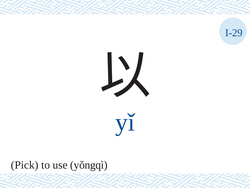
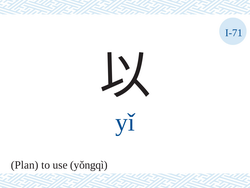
I-29: I-29 -> I-71
Pick: Pick -> Plan
